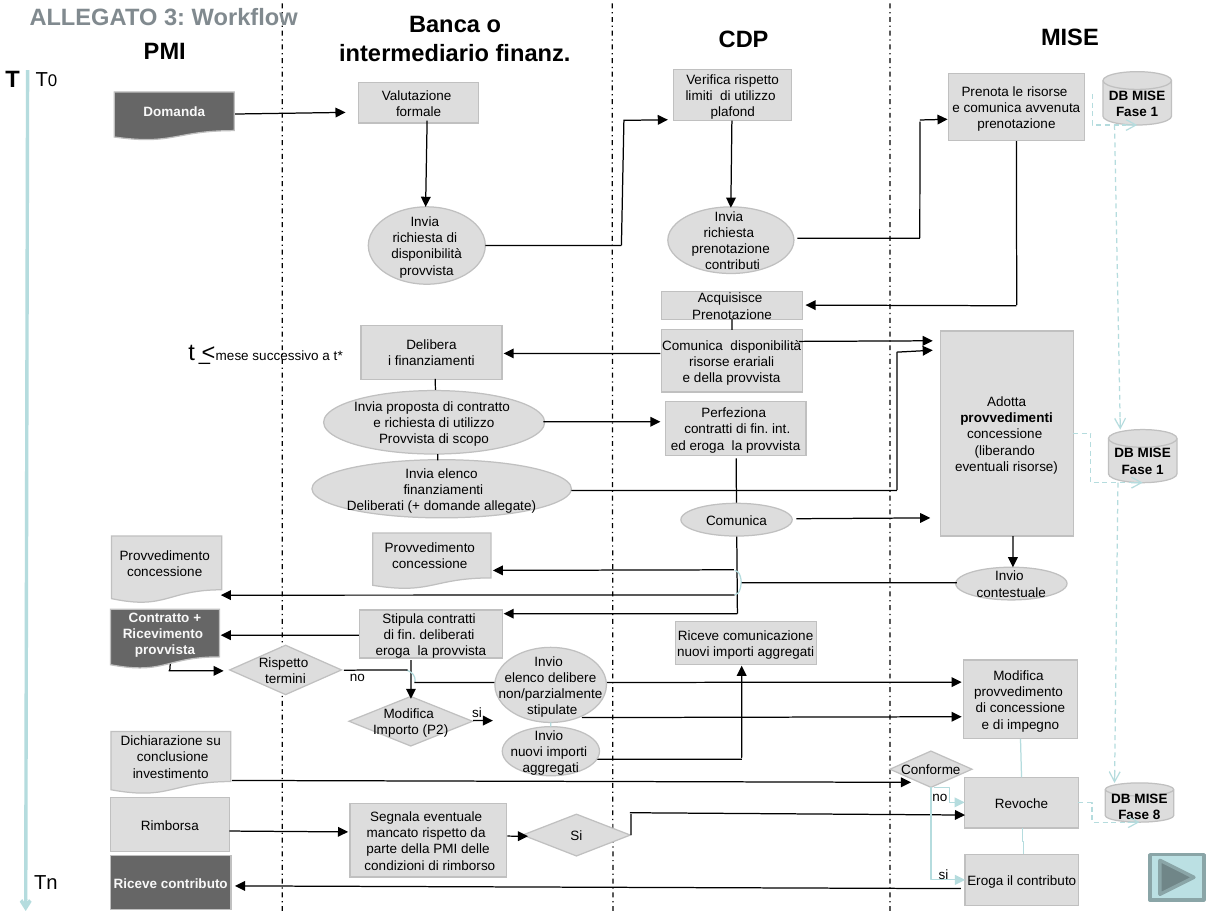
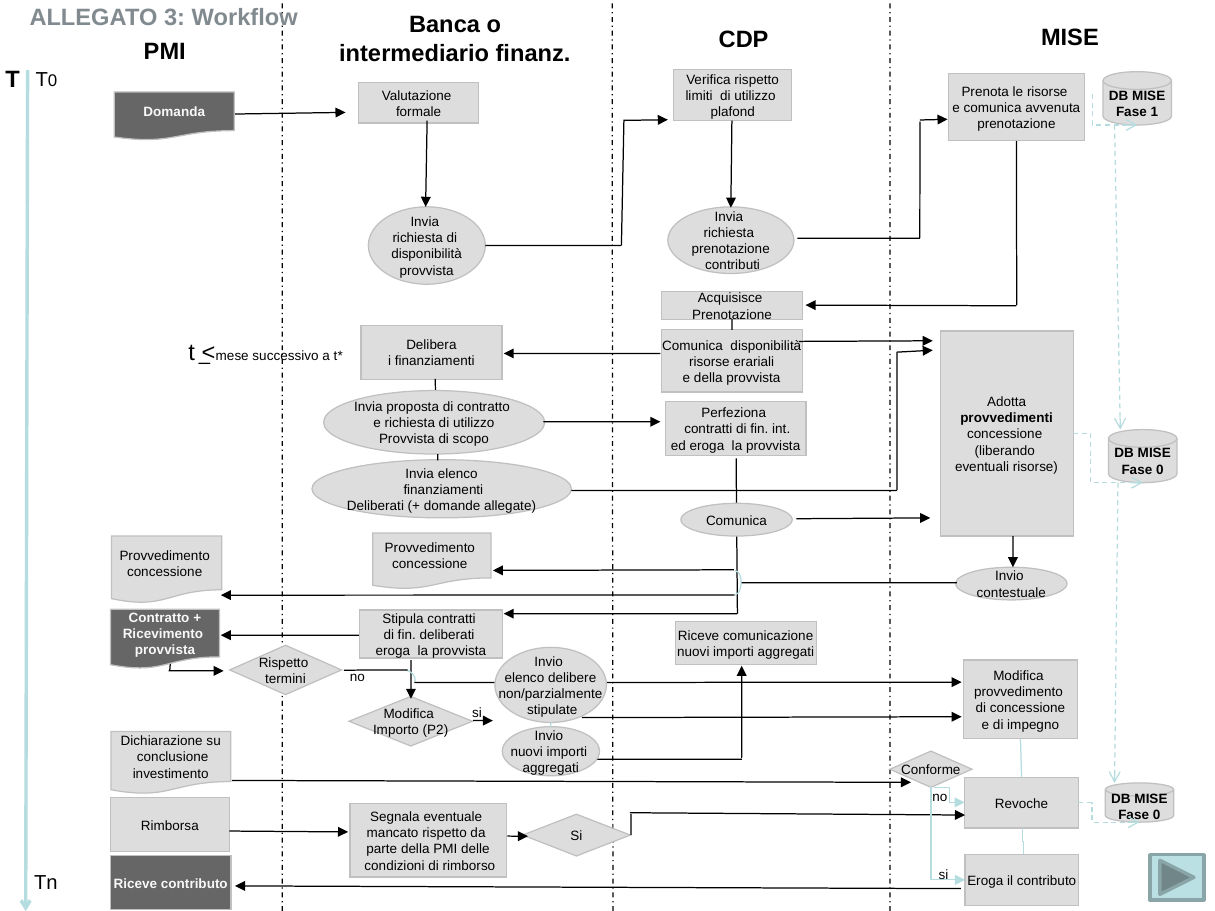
1 at (1160, 470): 1 -> 0
8 at (1157, 815): 8 -> 0
